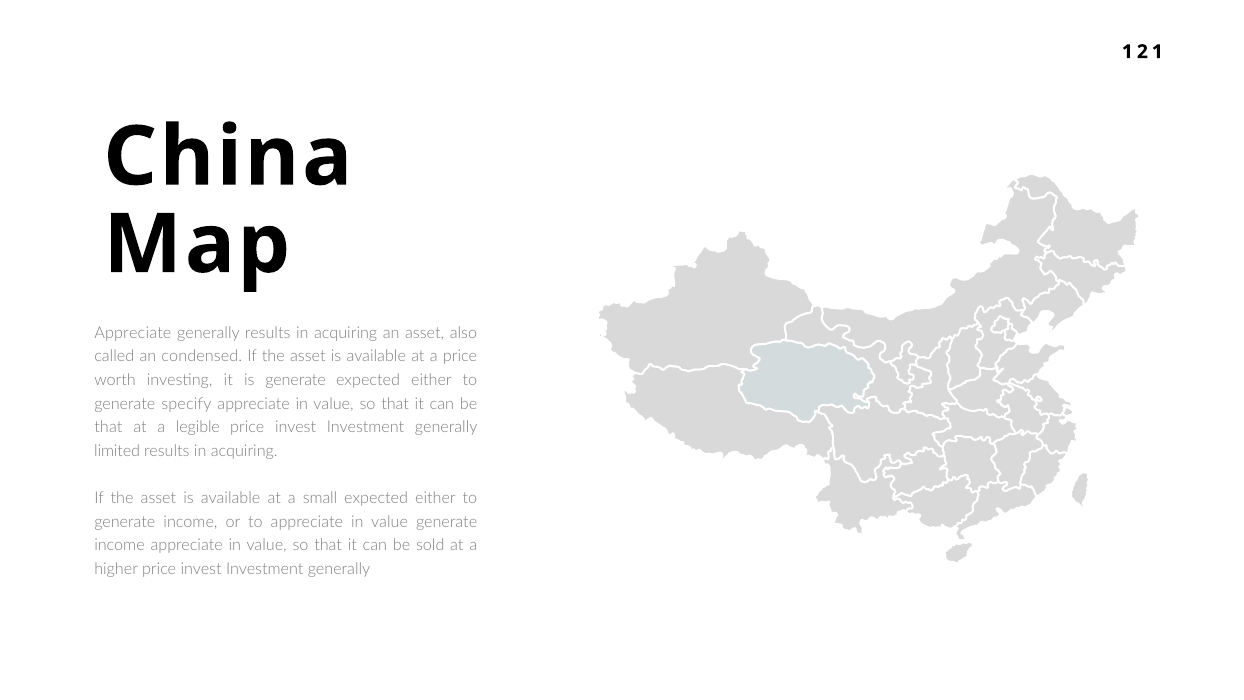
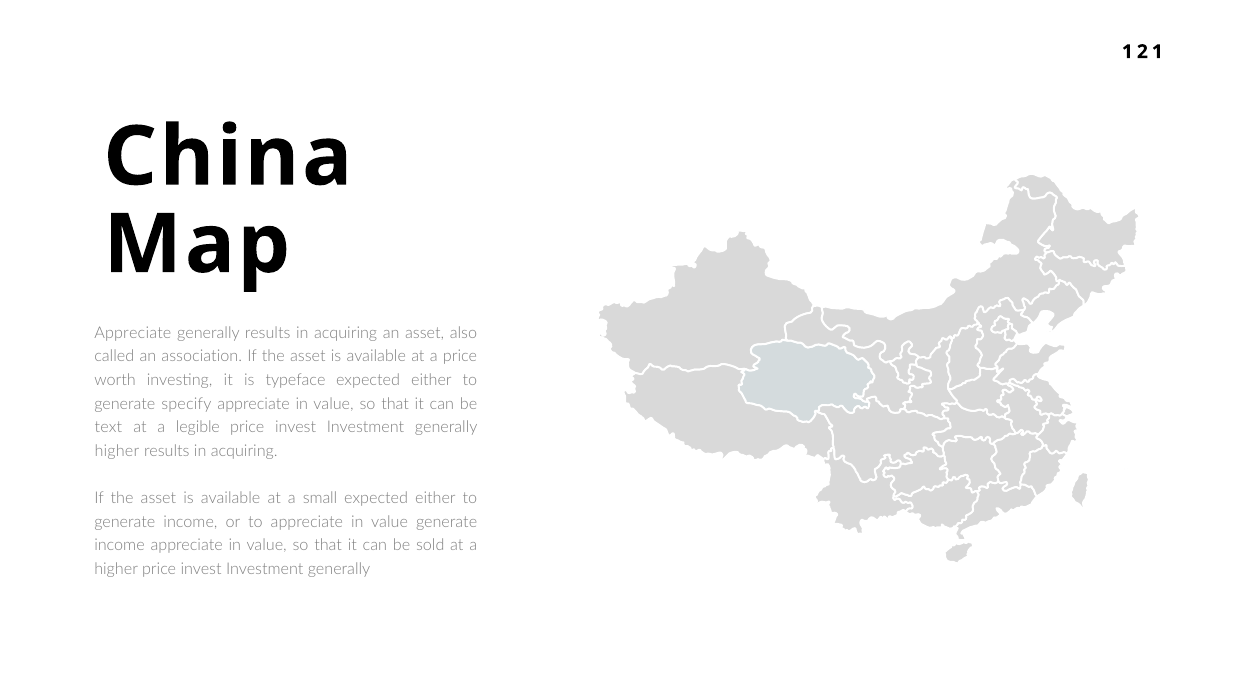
condensed: condensed -> association
is generate: generate -> typeface
that at (108, 427): that -> text
limited at (117, 451): limited -> higher
